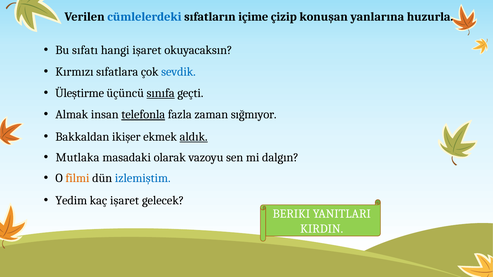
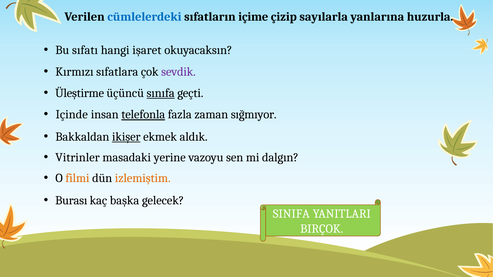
konuşan: konuşan -> sayılarla
sevdik colour: blue -> purple
Almak: Almak -> Içinde
ikişer underline: none -> present
aldık underline: present -> none
Mutlaka: Mutlaka -> Vitrinler
olarak: olarak -> yerine
izlemiştim colour: blue -> orange
Yedim: Yedim -> Burası
kaç işaret: işaret -> başka
BERIKI: BERIKI -> SINIFA
KIRDIN: KIRDIN -> BIRÇOK
